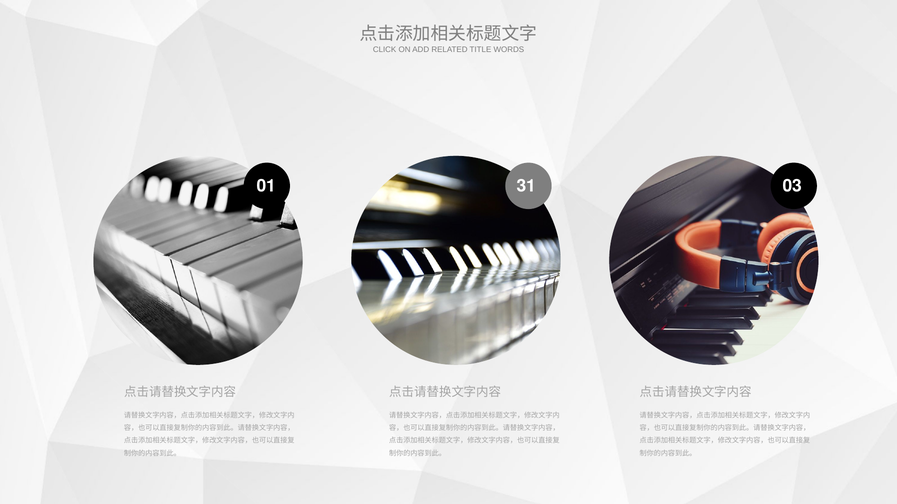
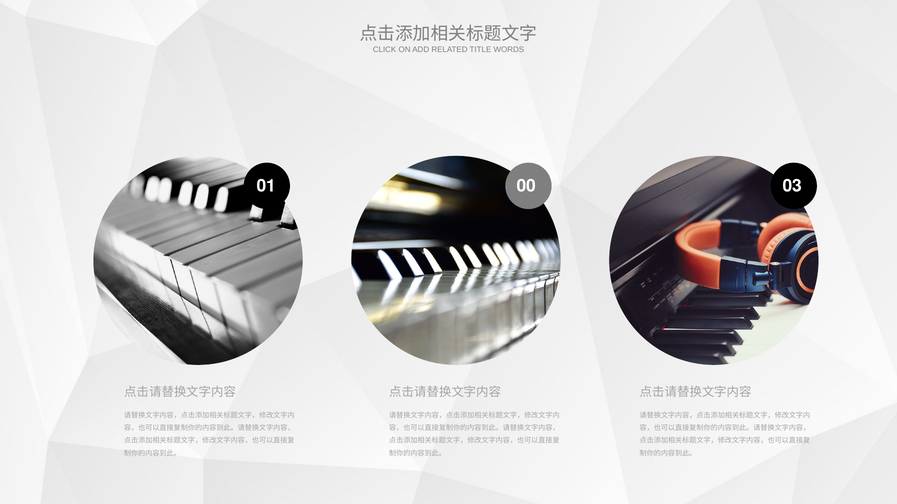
31: 31 -> 00
